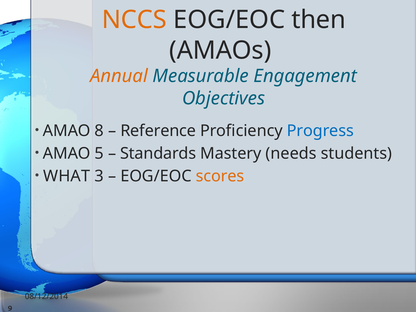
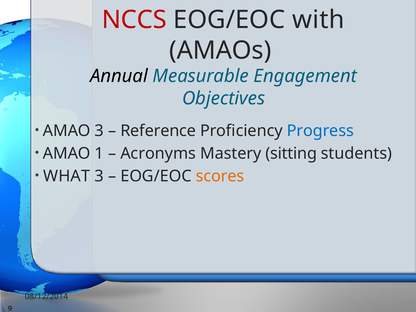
NCCS colour: orange -> red
then: then -> with
Annual colour: orange -> black
AMAO 8: 8 -> 3
5: 5 -> 1
Standards: Standards -> Acronyms
needs: needs -> sitting
